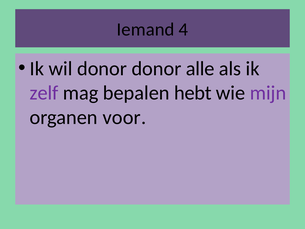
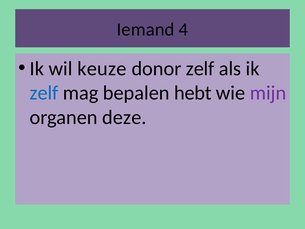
wil donor: donor -> keuze
donor alle: alle -> zelf
zelf at (44, 93) colour: purple -> blue
voor: voor -> deze
